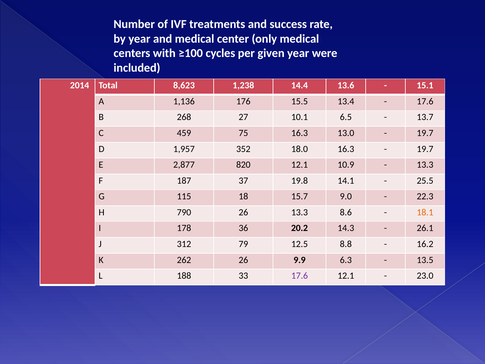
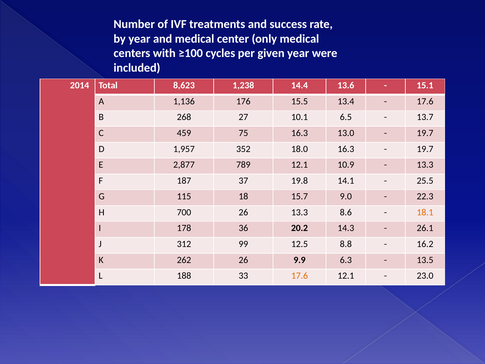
820: 820 -> 789
790: 790 -> 700
79: 79 -> 99
17.6 at (300, 276) colour: purple -> orange
